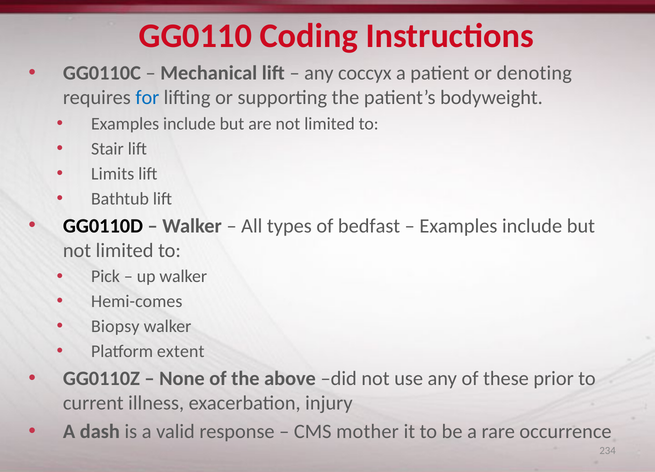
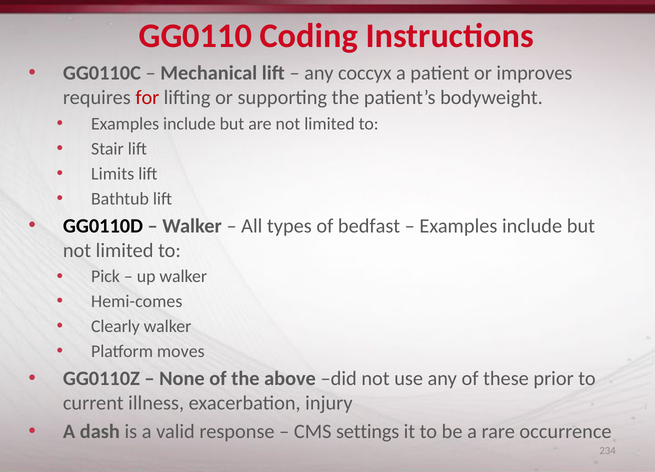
denoting: denoting -> improves
for colour: blue -> red
Biopsy: Biopsy -> Clearly
extent: extent -> moves
mother: mother -> settings
